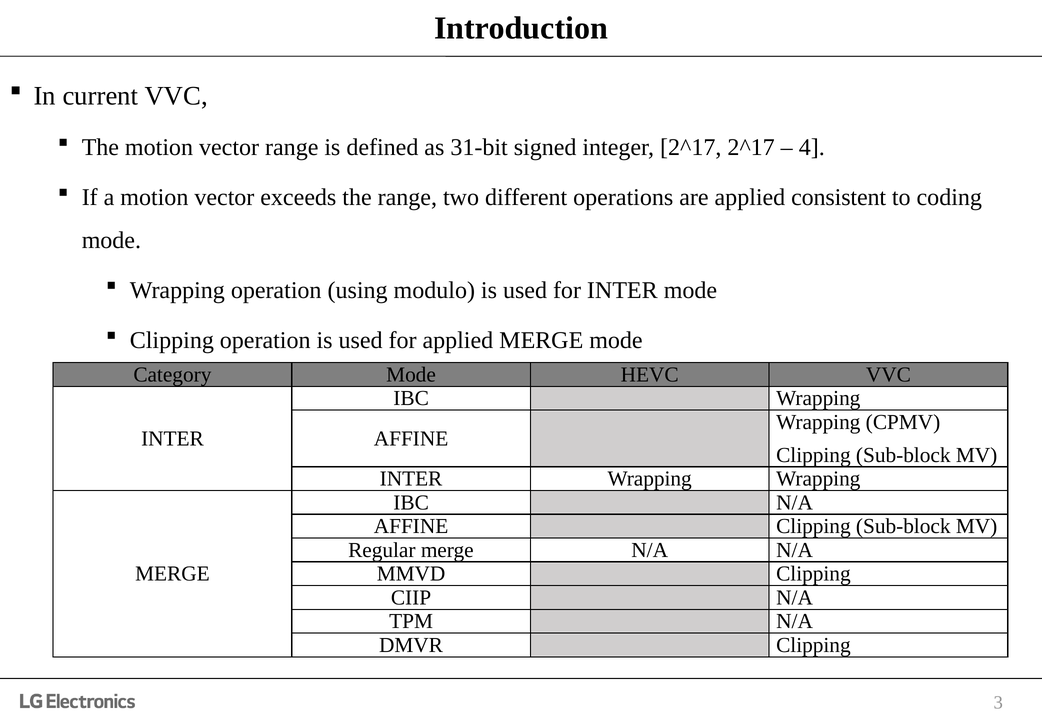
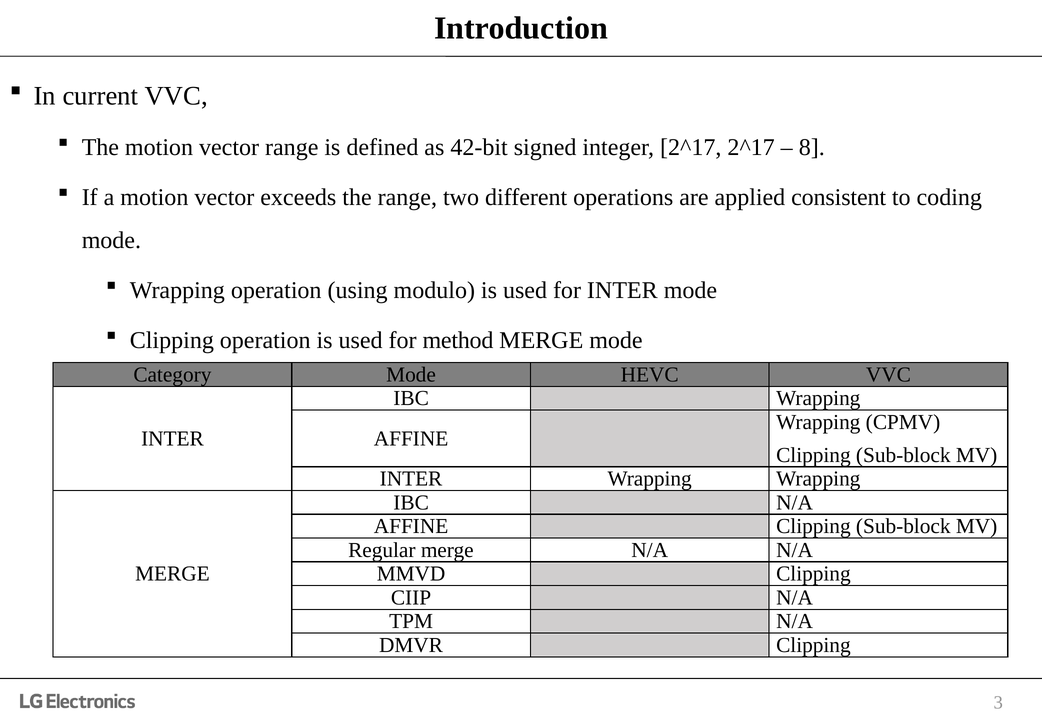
31-bit: 31-bit -> 42-bit
4: 4 -> 8
for applied: applied -> method
